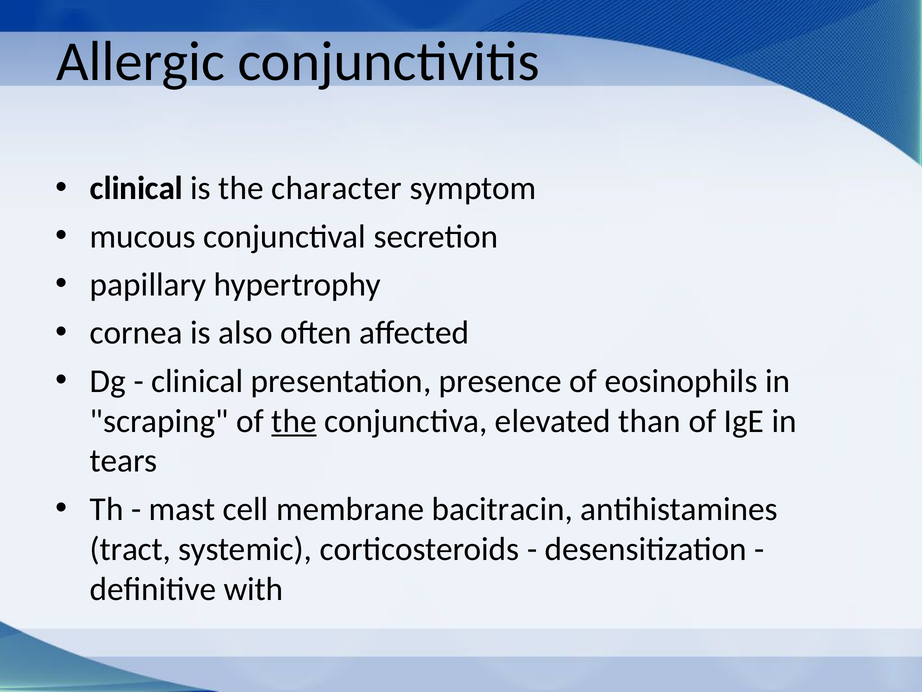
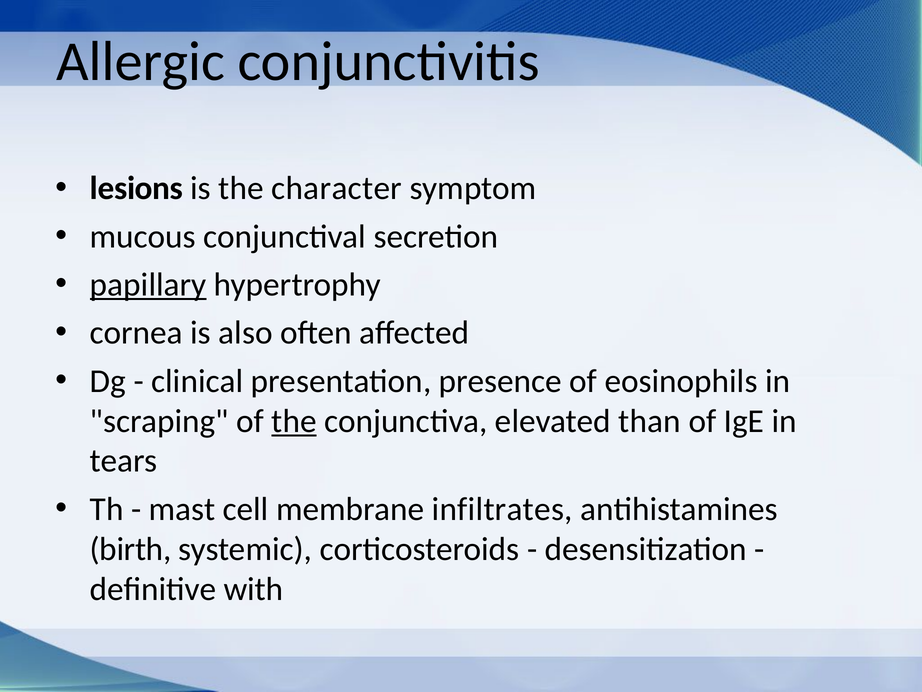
clinical at (136, 188): clinical -> lesions
papillary underline: none -> present
bacitracin: bacitracin -> infiltrates
tract: tract -> birth
